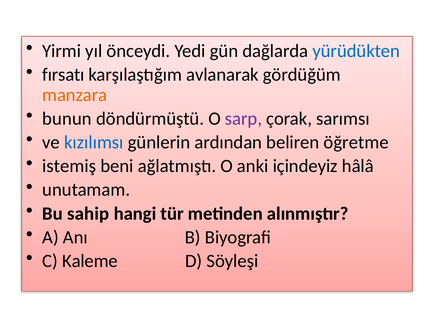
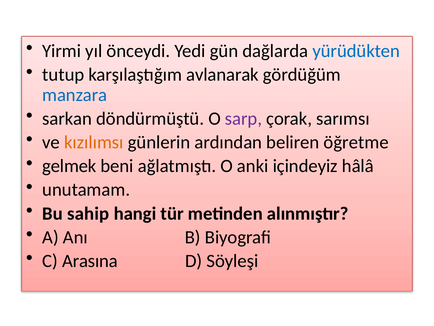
fırsatı: fırsatı -> tutup
manzara colour: orange -> blue
bunun: bunun -> sarkan
kızılımsı colour: blue -> orange
istemiş: istemiş -> gelmek
Kaleme: Kaleme -> Arasına
